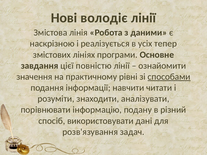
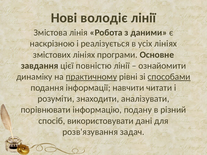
усіх тепер: тепер -> лініях
значення: значення -> динаміку
практичному underline: none -> present
